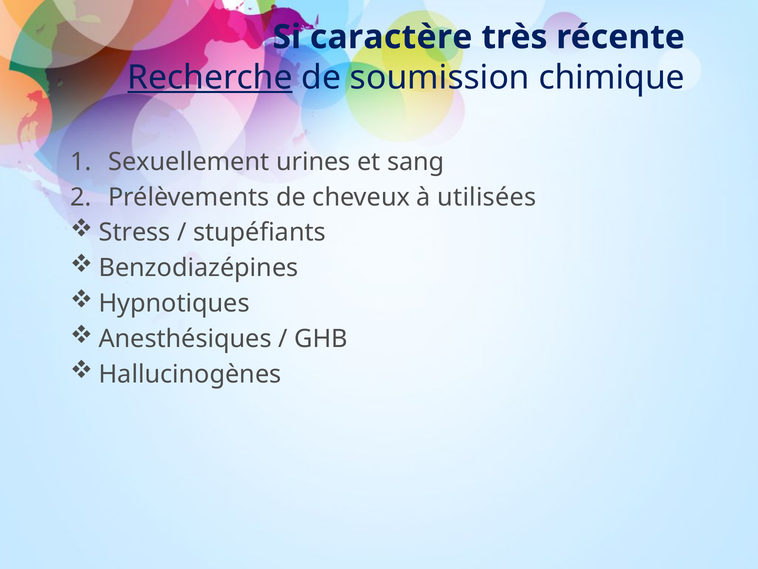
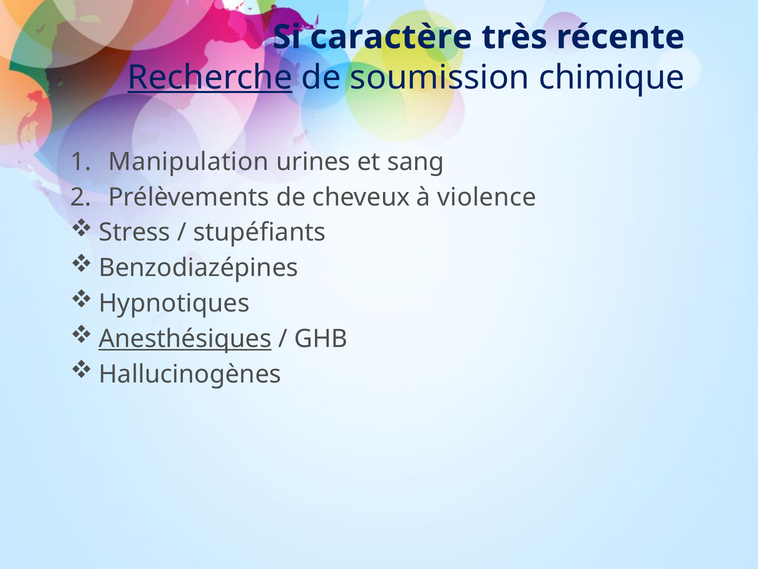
Sexuellement: Sexuellement -> Manipulation
utilisées: utilisées -> violence
Anesthésiques underline: none -> present
